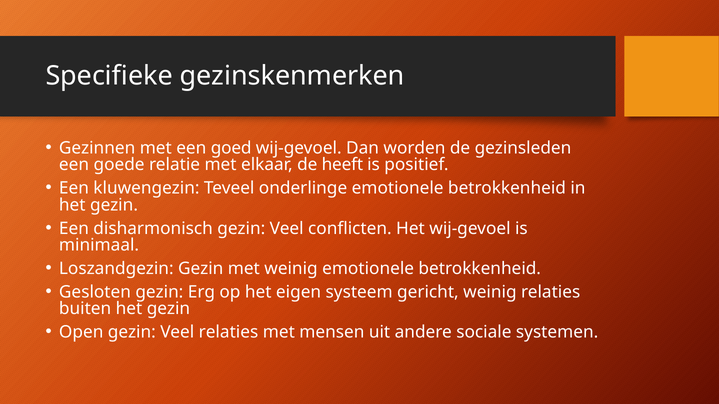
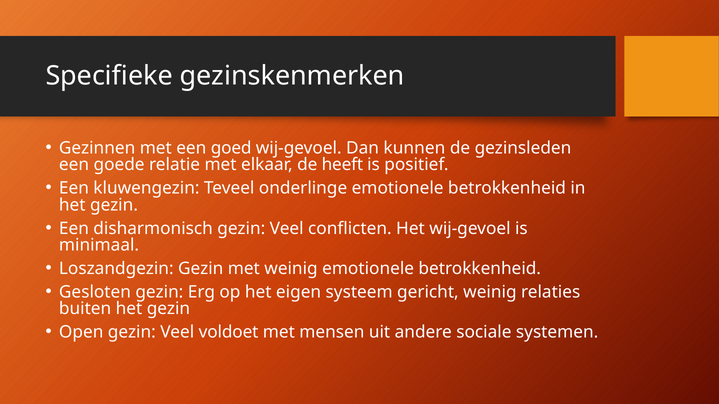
worden: worden -> kunnen
Veel relaties: relaties -> voldoet
